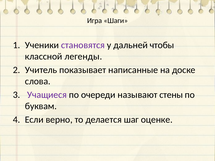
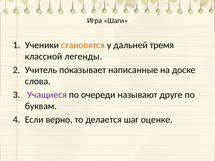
становятся colour: purple -> orange
чтобы: чтобы -> тремя
стены: стены -> друге
